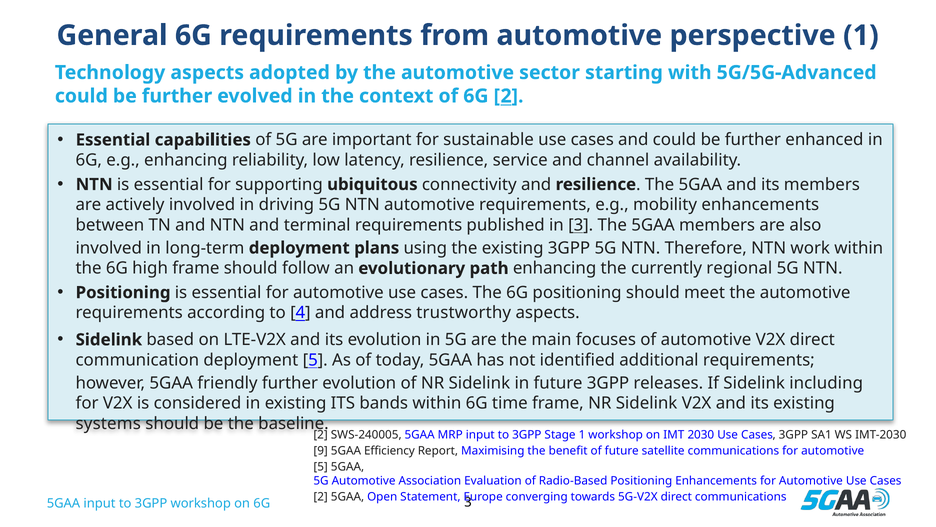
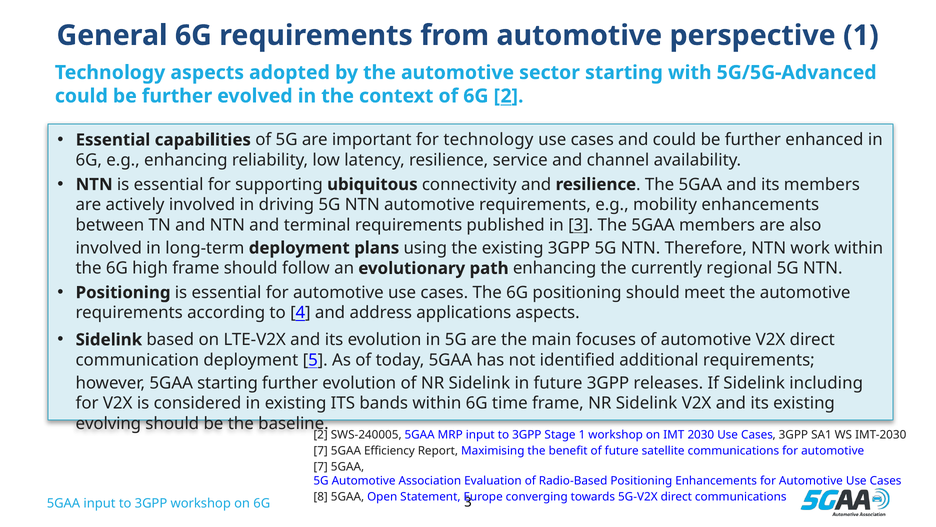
for sustainable: sustainable -> technology
trustworthy: trustworthy -> applications
5GAA friendly: friendly -> starting
systems: systems -> evolving
9 at (321, 450): 9 -> 7
5 at (321, 466): 5 -> 7
2 at (321, 496): 2 -> 8
